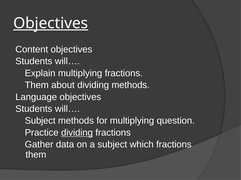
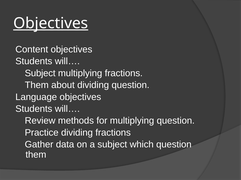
Explain at (40, 73): Explain -> Subject
dividing methods: methods -> question
Subject at (40, 121): Subject -> Review
dividing at (77, 133) underline: present -> none
which fractions: fractions -> question
